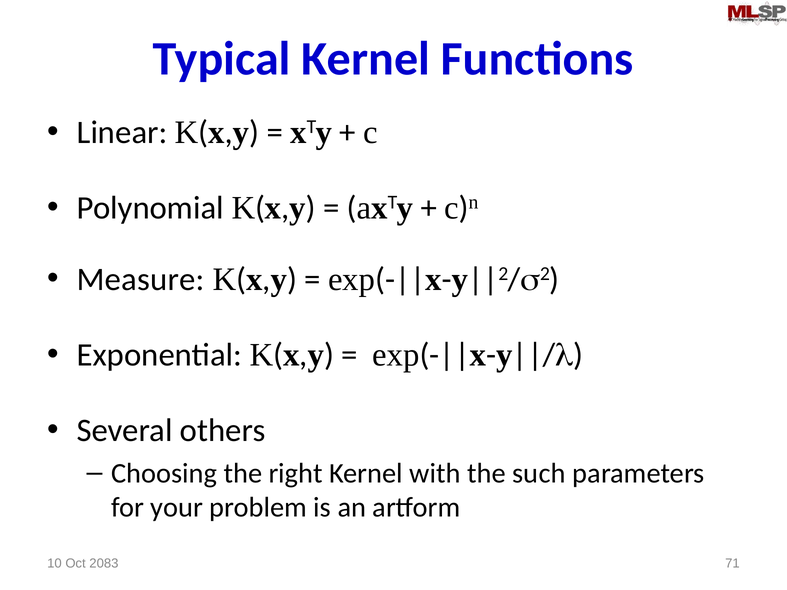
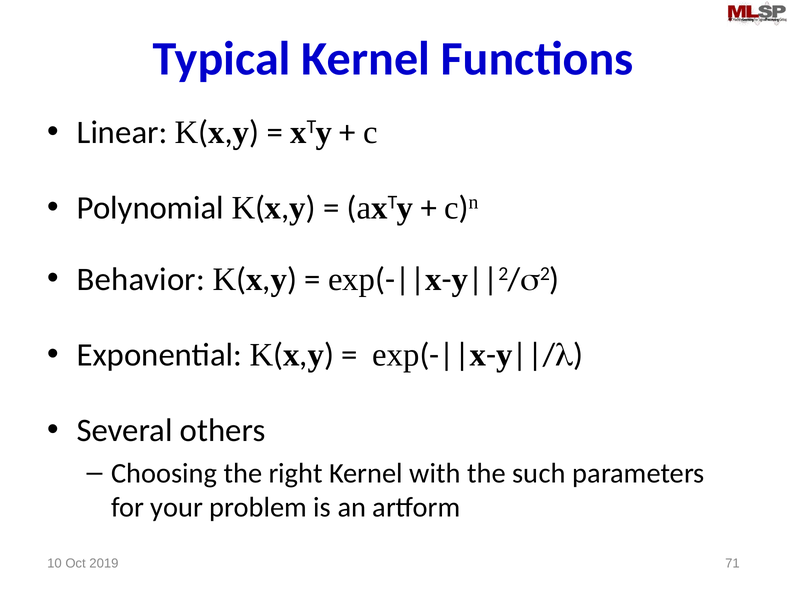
Measure: Measure -> Behavior
2083: 2083 -> 2019
